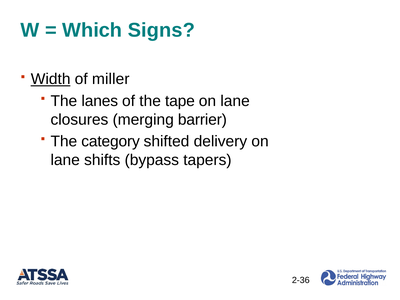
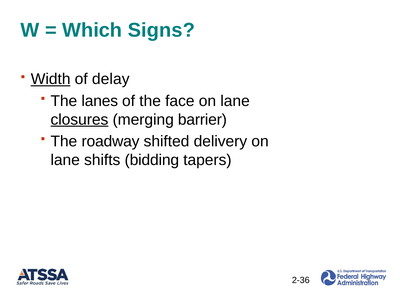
miller: miller -> delay
tape: tape -> face
closures underline: none -> present
category: category -> roadway
bypass: bypass -> bidding
